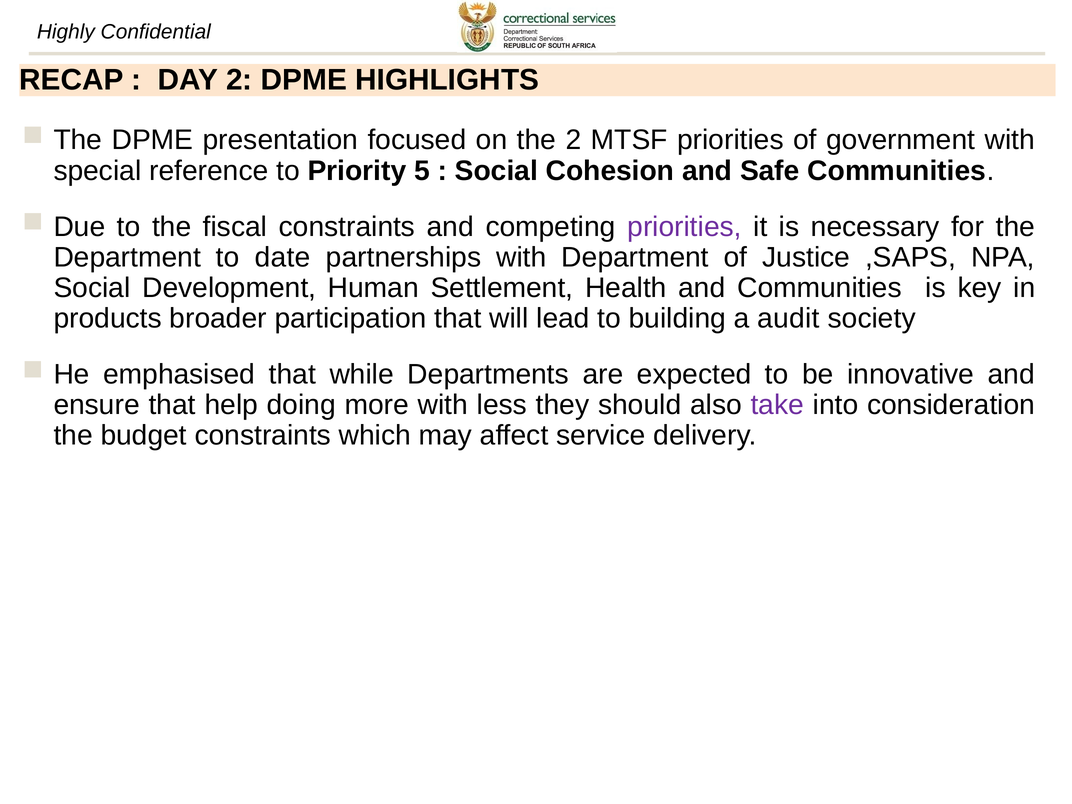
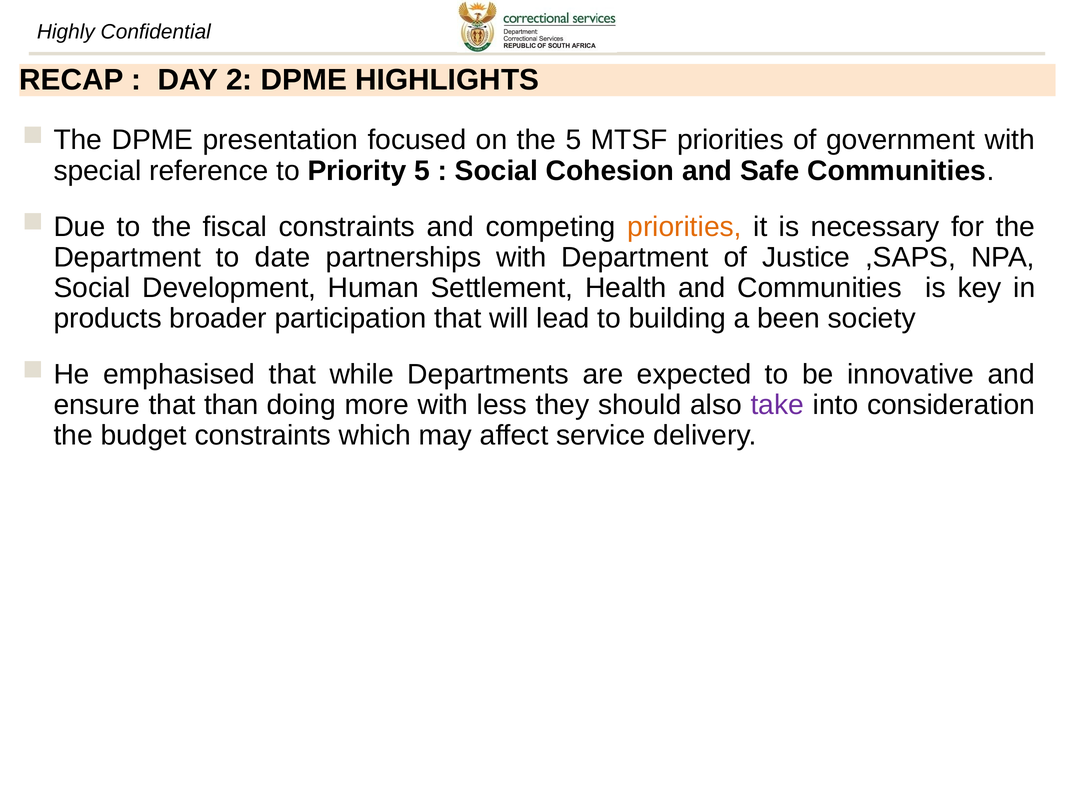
the 2: 2 -> 5
priorities at (685, 227) colour: purple -> orange
audit: audit -> been
help: help -> than
